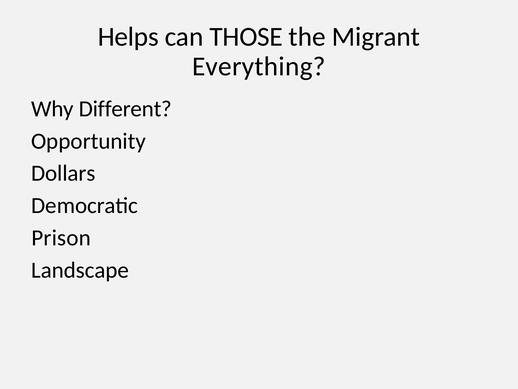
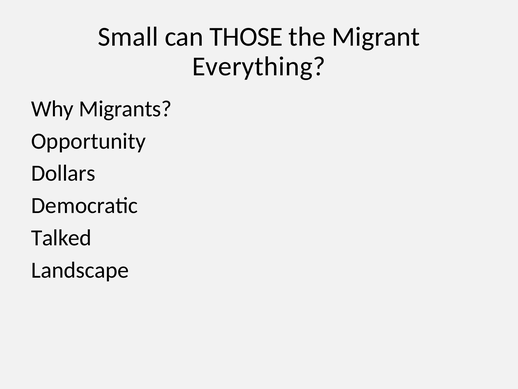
Helps: Helps -> Small
Different: Different -> Migrants
Prison: Prison -> Talked
